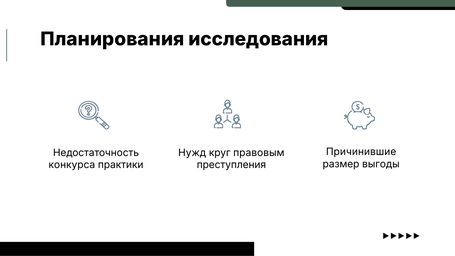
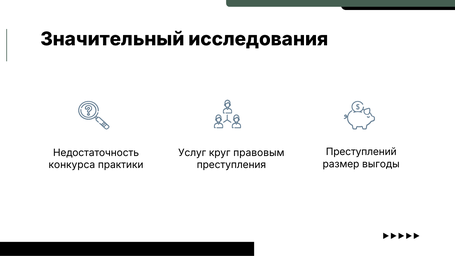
Планирования: Планирования -> Значительный
Причинившие: Причинившие -> Преступлений
Нужд: Нужд -> Услуг
